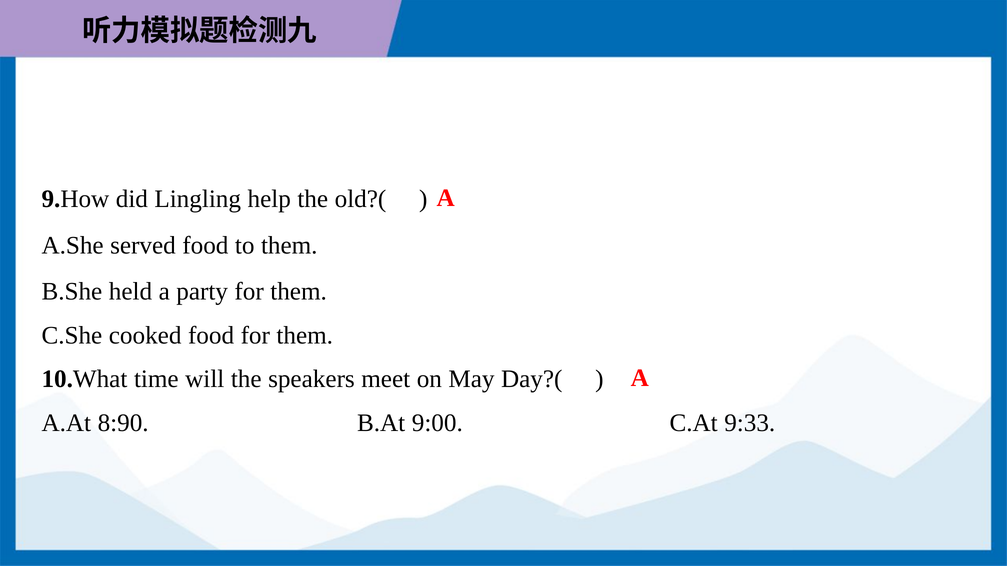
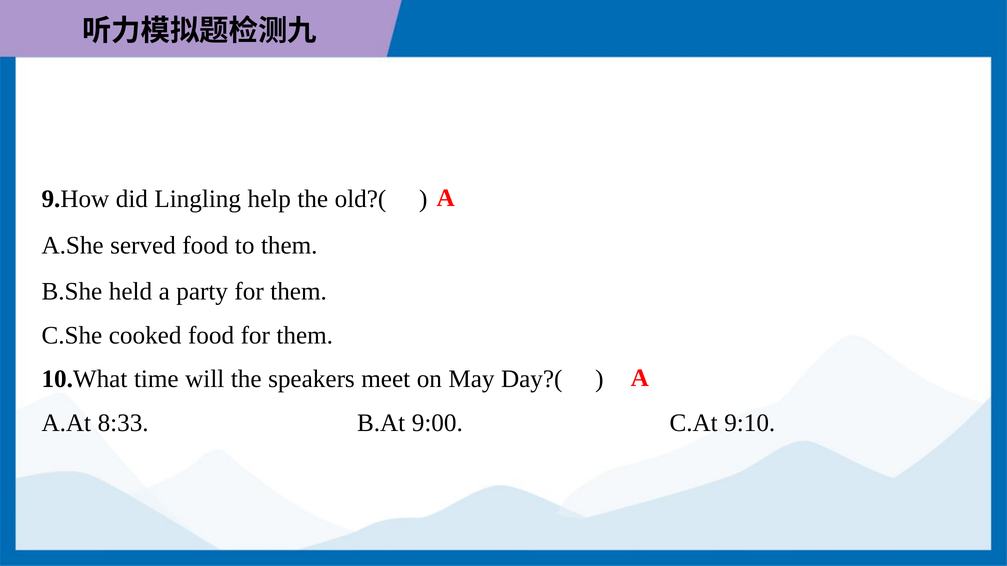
8:90: 8:90 -> 8:33
9:33: 9:33 -> 9:10
